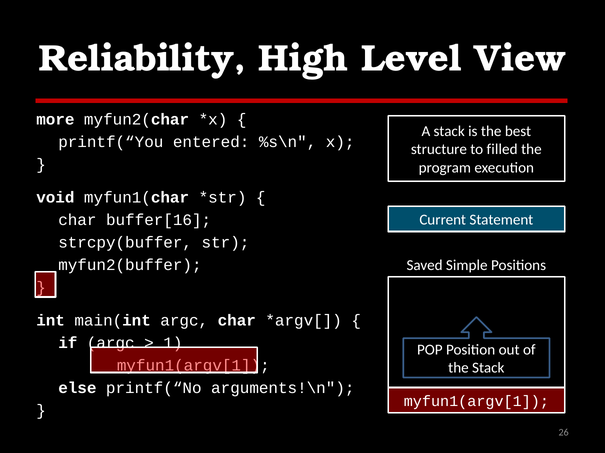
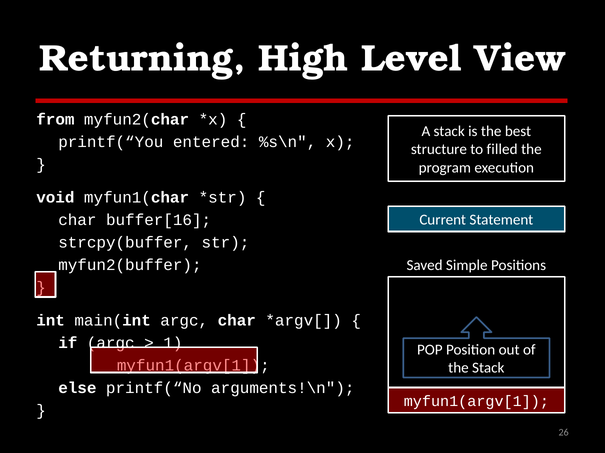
Reliability: Reliability -> Returning
more: more -> from
